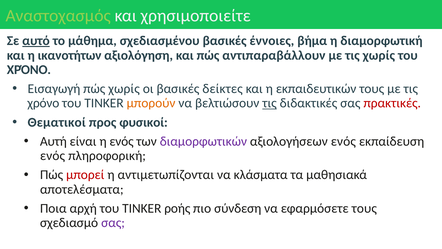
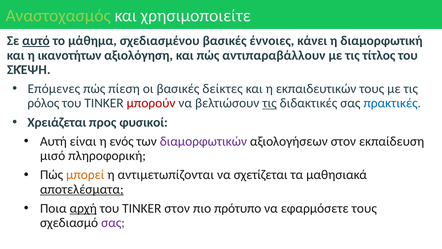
βήμα: βήμα -> κάνει
τις χωρίς: χωρίς -> τίτλος
ΧΡΌΝΟ at (29, 70): ΧΡΌΝΟ -> ΣΚΈΨΗ
Εισαγωγή: Εισαγωγή -> Επόμενες
πώς χωρίς: χωρίς -> πίεση
χρόνο at (43, 103): χρόνο -> ρόλος
μπορούν colour: orange -> red
πρακτικές colour: red -> blue
Θεματικοί: Θεματικοί -> Χρειάζεται
αξιολογήσεων ενός: ενός -> στον
ενός at (53, 156): ενός -> μισό
μπορεί colour: red -> orange
κλάσματα: κλάσματα -> σχετίζεται
αποτελέσματα underline: none -> present
αρχή underline: none -> present
TINKER ροής: ροής -> στον
σύνδεση: σύνδεση -> πρότυπο
